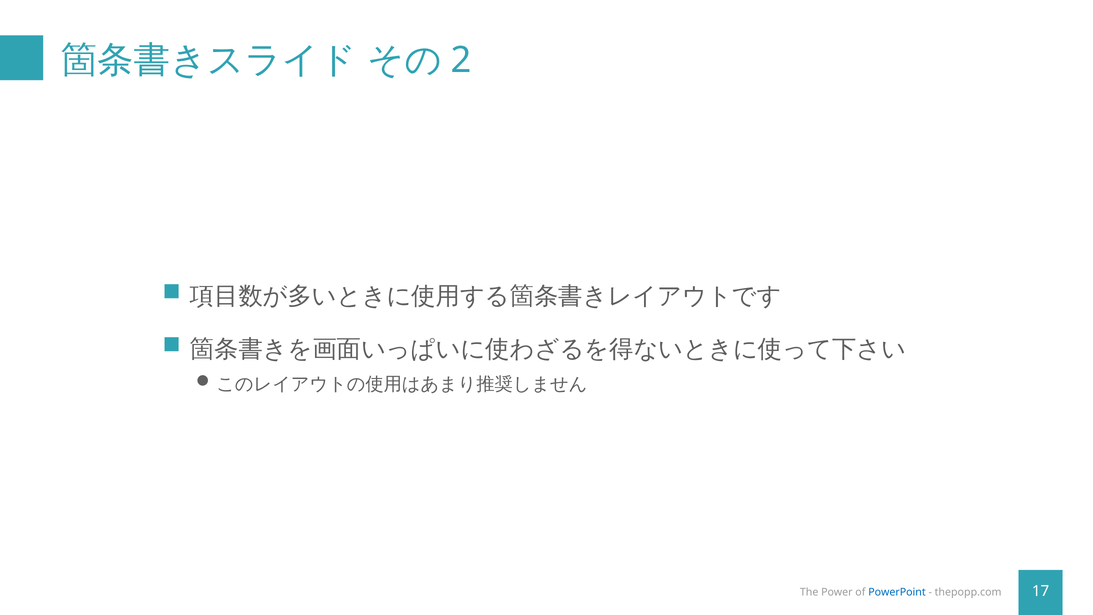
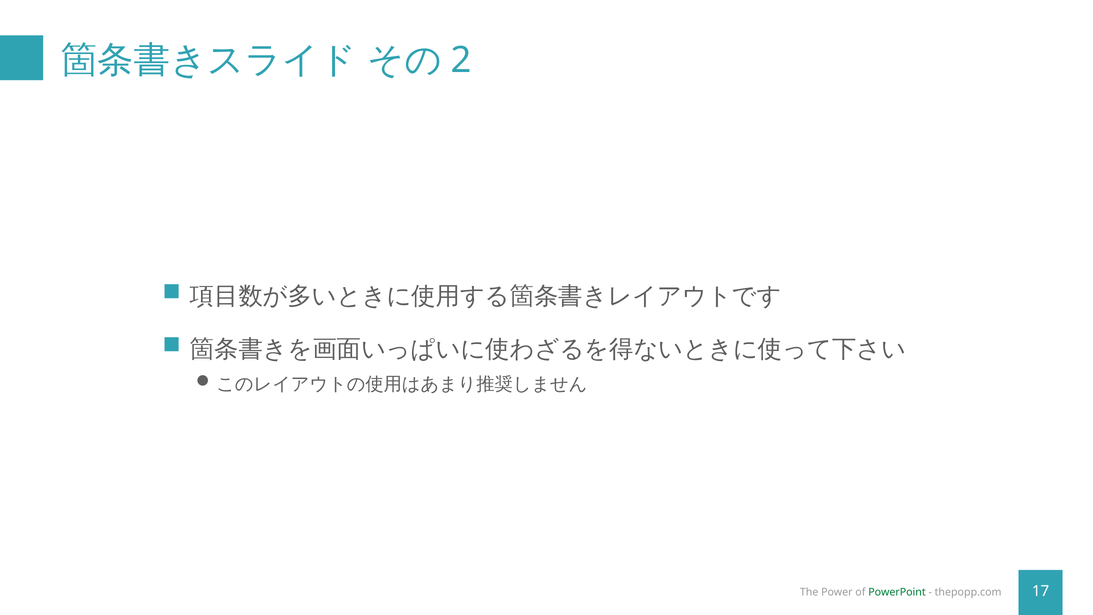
PowerPoint colour: blue -> green
